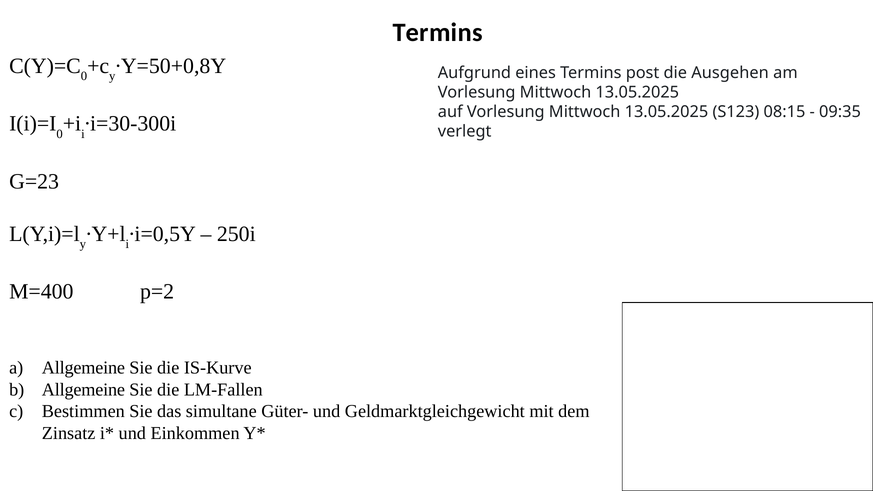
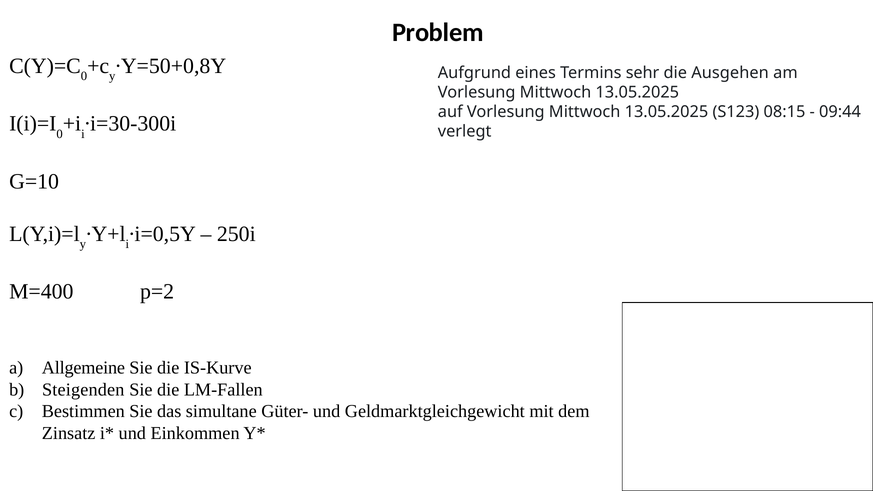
Termins at (438, 32): Termins -> Problem
post: post -> sehr
09:35: 09:35 -> 09:44
G=23: G=23 -> G=10
Allgemeine at (83, 390): Allgemeine -> Steigenden
